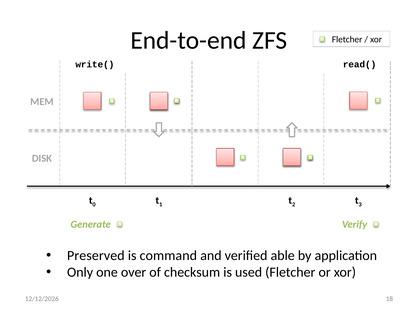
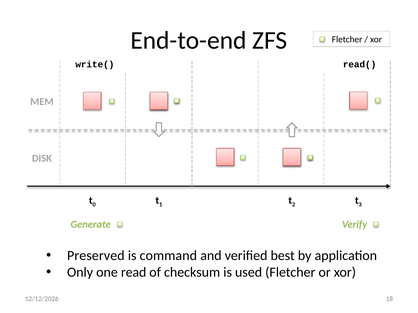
able: able -> best
over: over -> read
